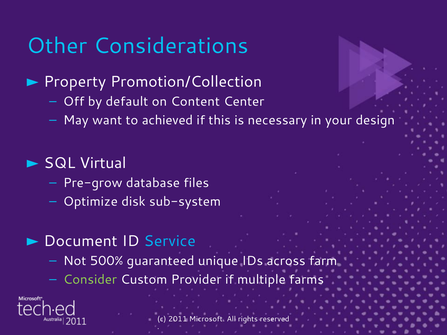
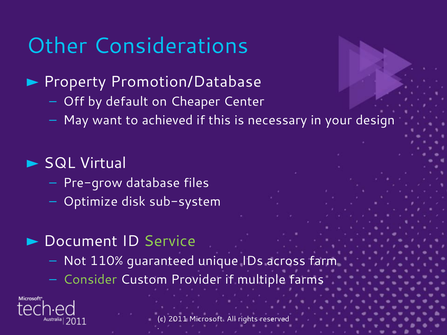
Promotion/Collection: Promotion/Collection -> Promotion/Database
Content: Content -> Cheaper
Service colour: light blue -> light green
500%: 500% -> 110%
